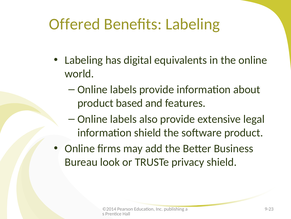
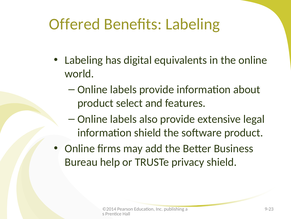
based: based -> select
look: look -> help
